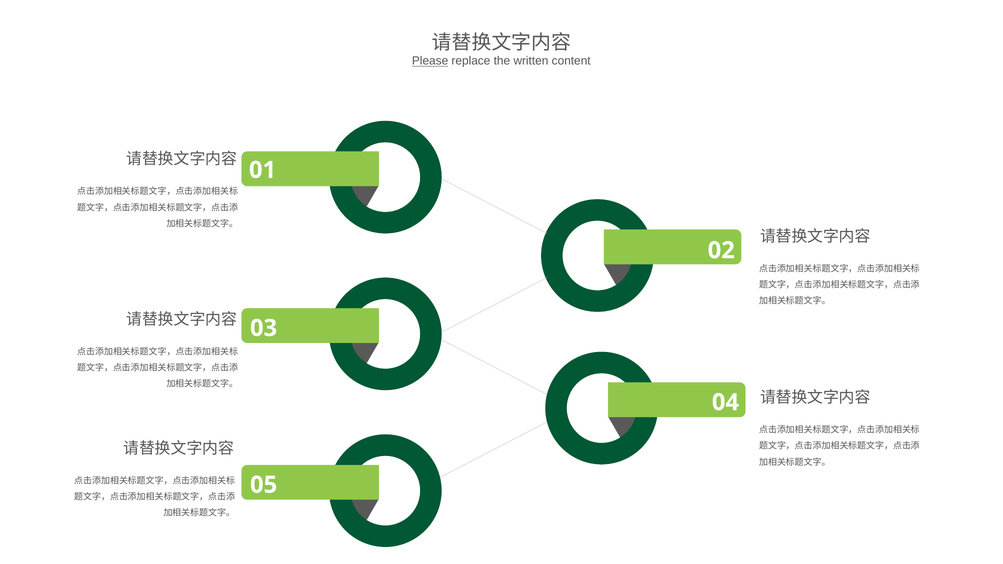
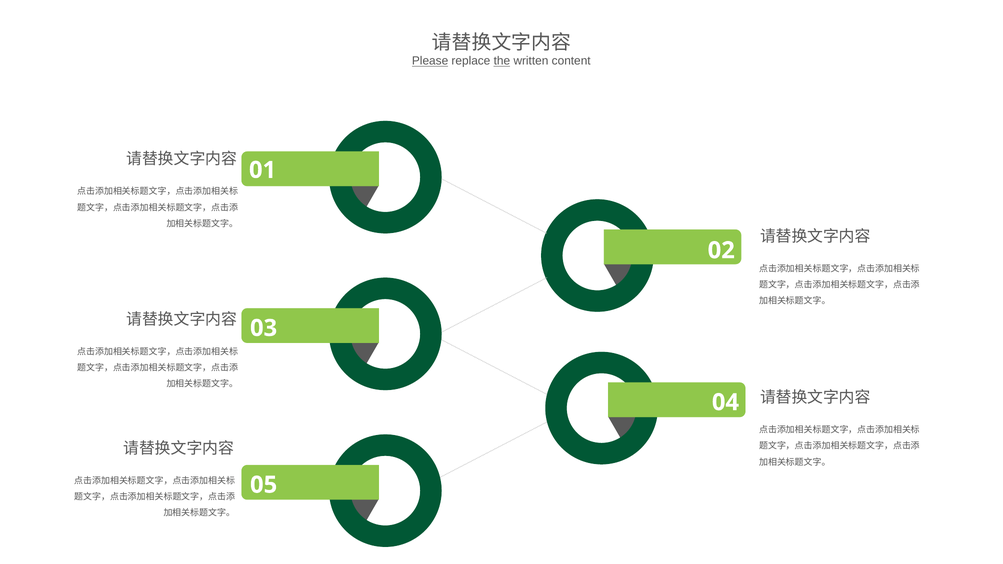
the underline: none -> present
